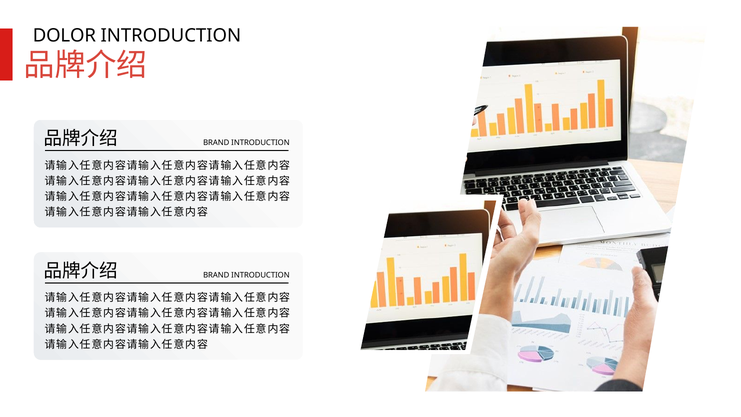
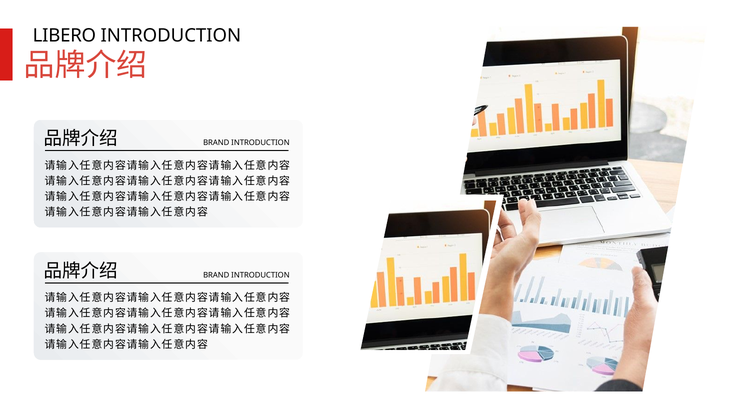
DOLOR: DOLOR -> LIBERO
